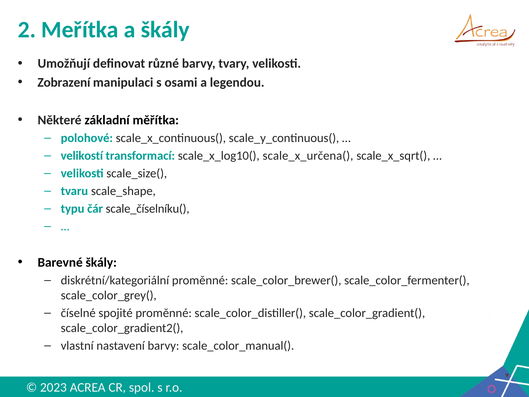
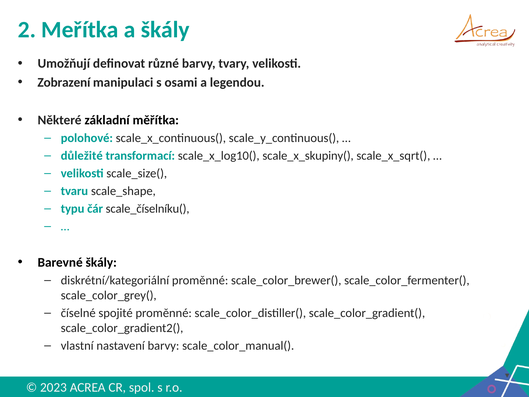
velikostí: velikostí -> důležité
scale_x_určena(: scale_x_určena( -> scale_x_skupiny(
